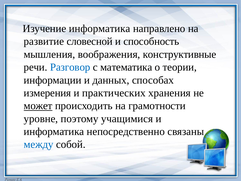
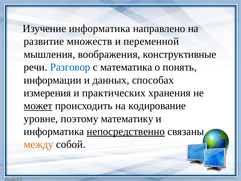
словесной: словесной -> множеств
способность: способность -> переменной
теории: теории -> понять
грамотности: грамотности -> кодирование
учащимися: учащимися -> математику
непосредственно underline: none -> present
между colour: blue -> orange
